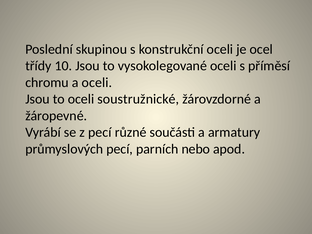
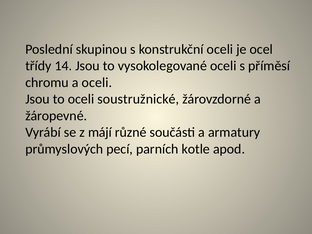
10: 10 -> 14
z pecí: pecí -> májí
nebo: nebo -> kotle
